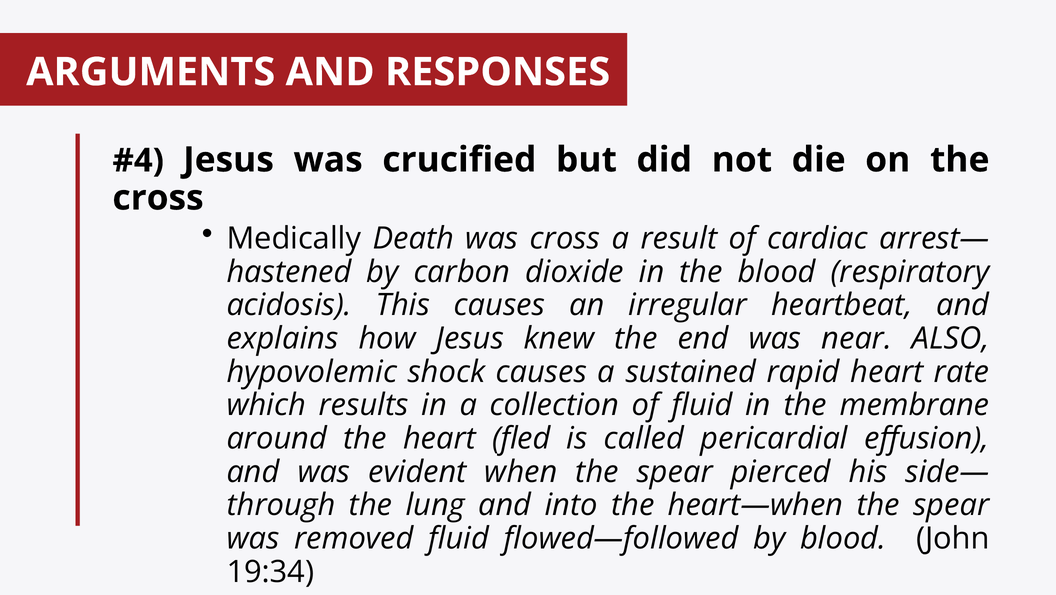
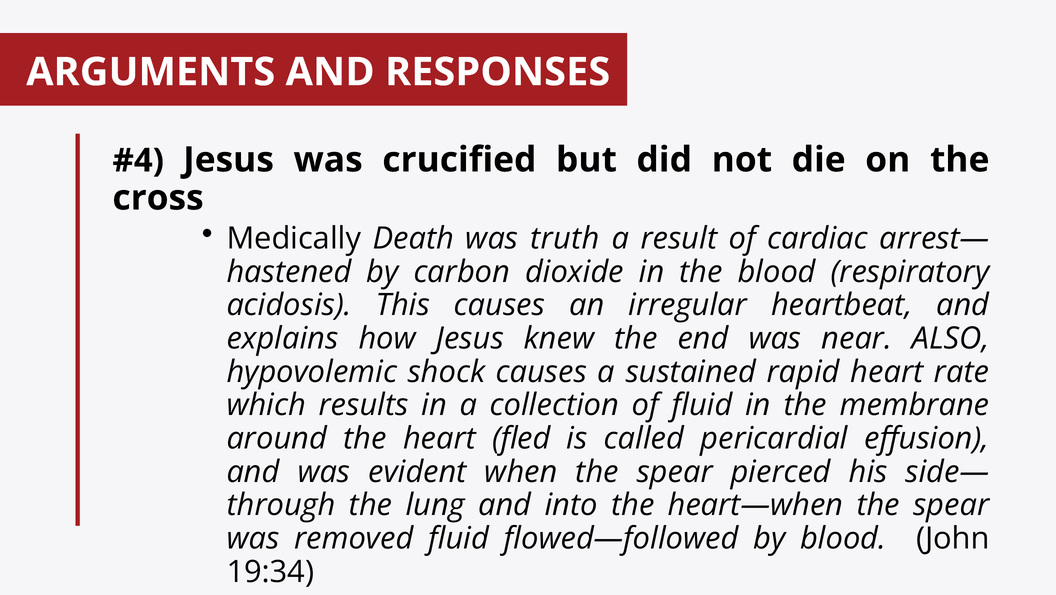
was cross: cross -> truth
